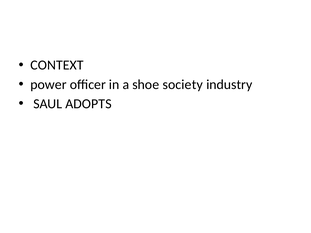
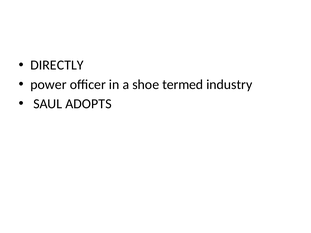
CONTEXT: CONTEXT -> DIRECTLY
society: society -> termed
